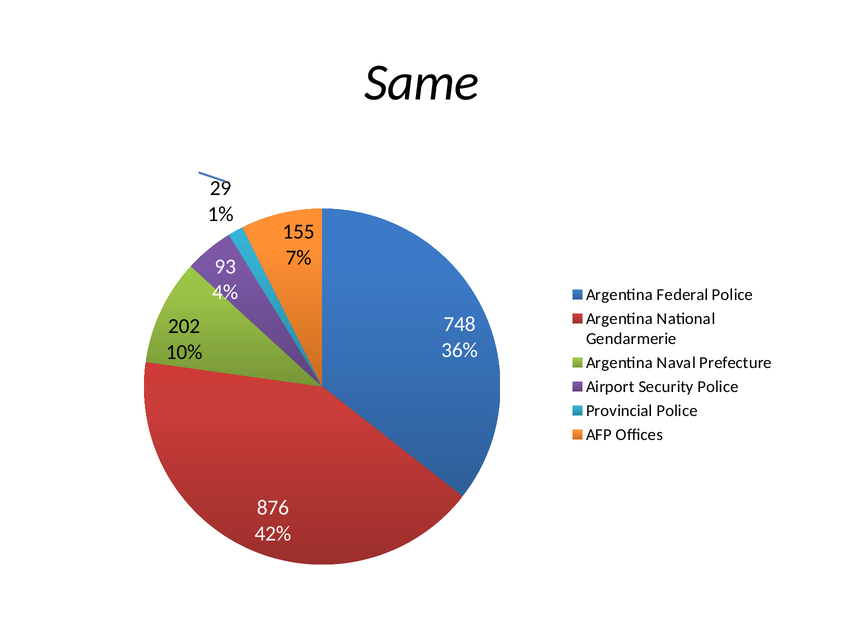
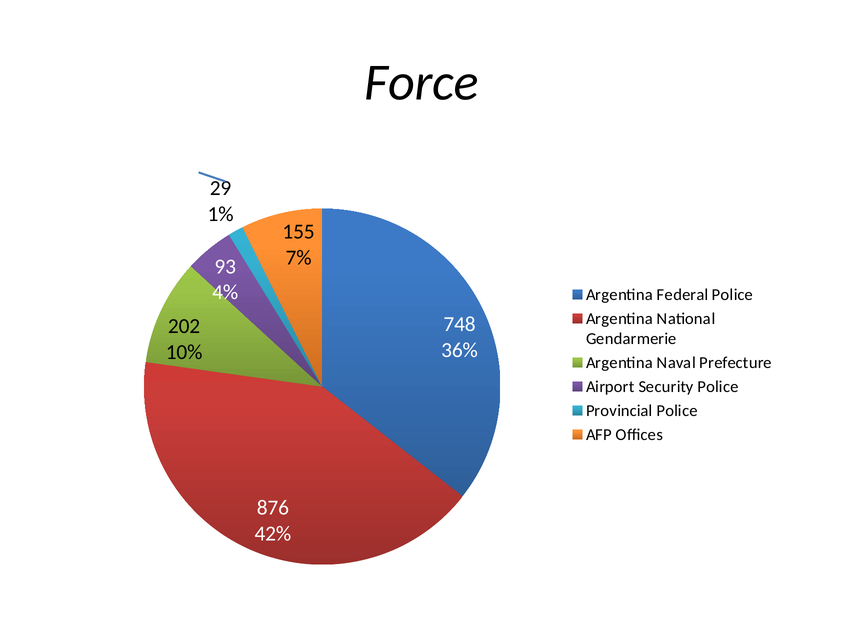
Same: Same -> Force
